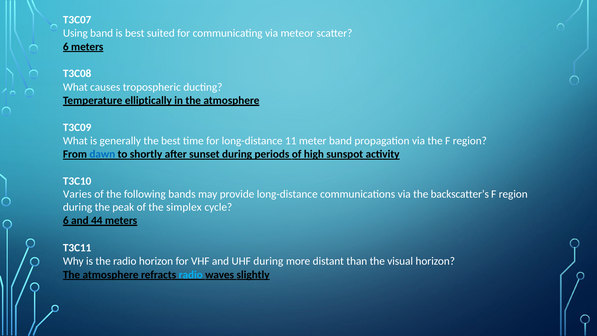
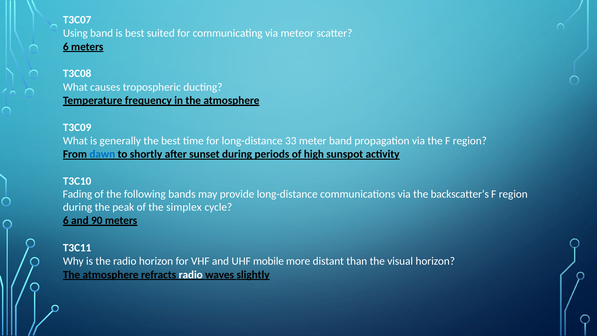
elliptically: elliptically -> frequency
11: 11 -> 33
Varies: Varies -> Fading
44: 44 -> 90
UHF during: during -> mobile
radio at (191, 275) colour: light blue -> white
